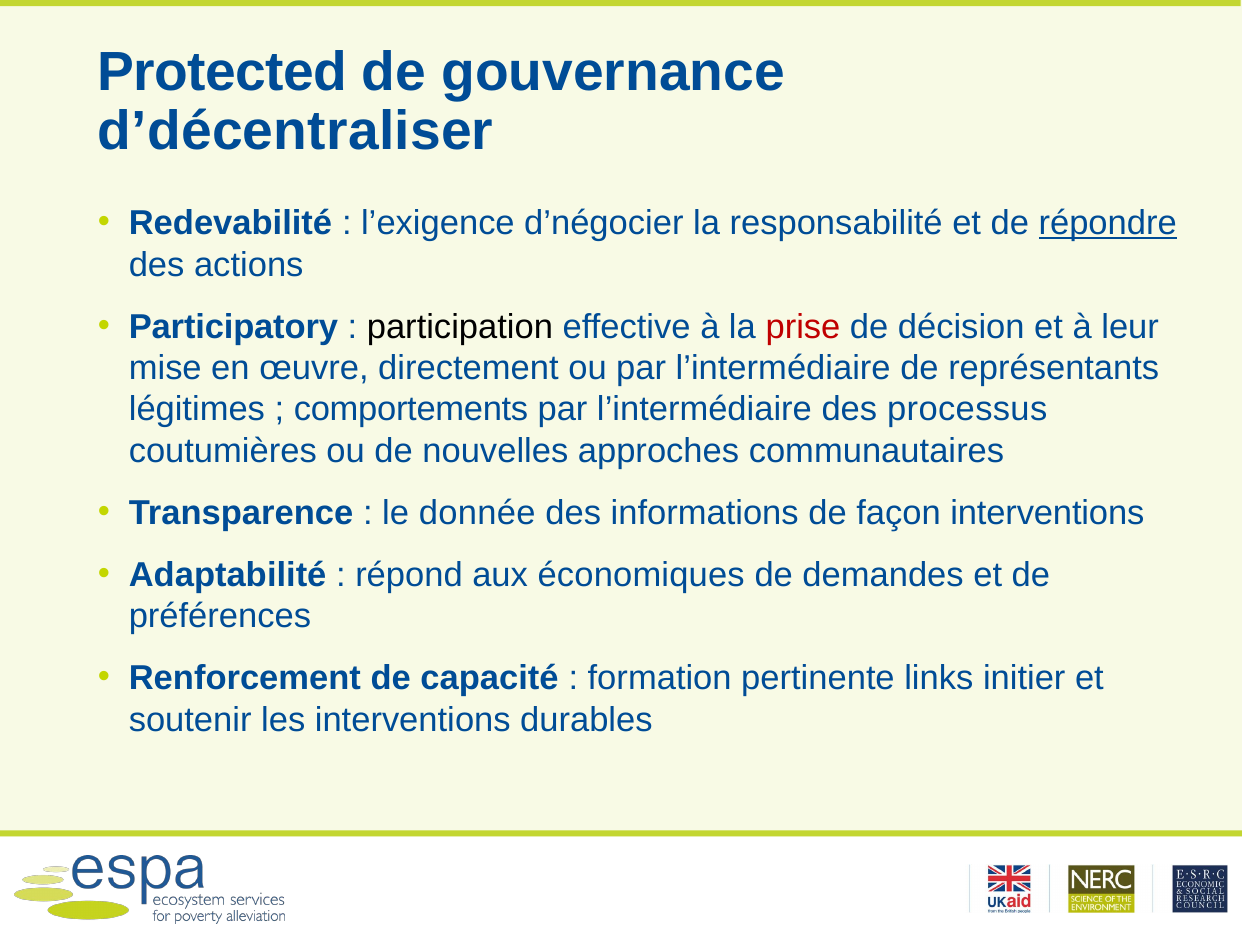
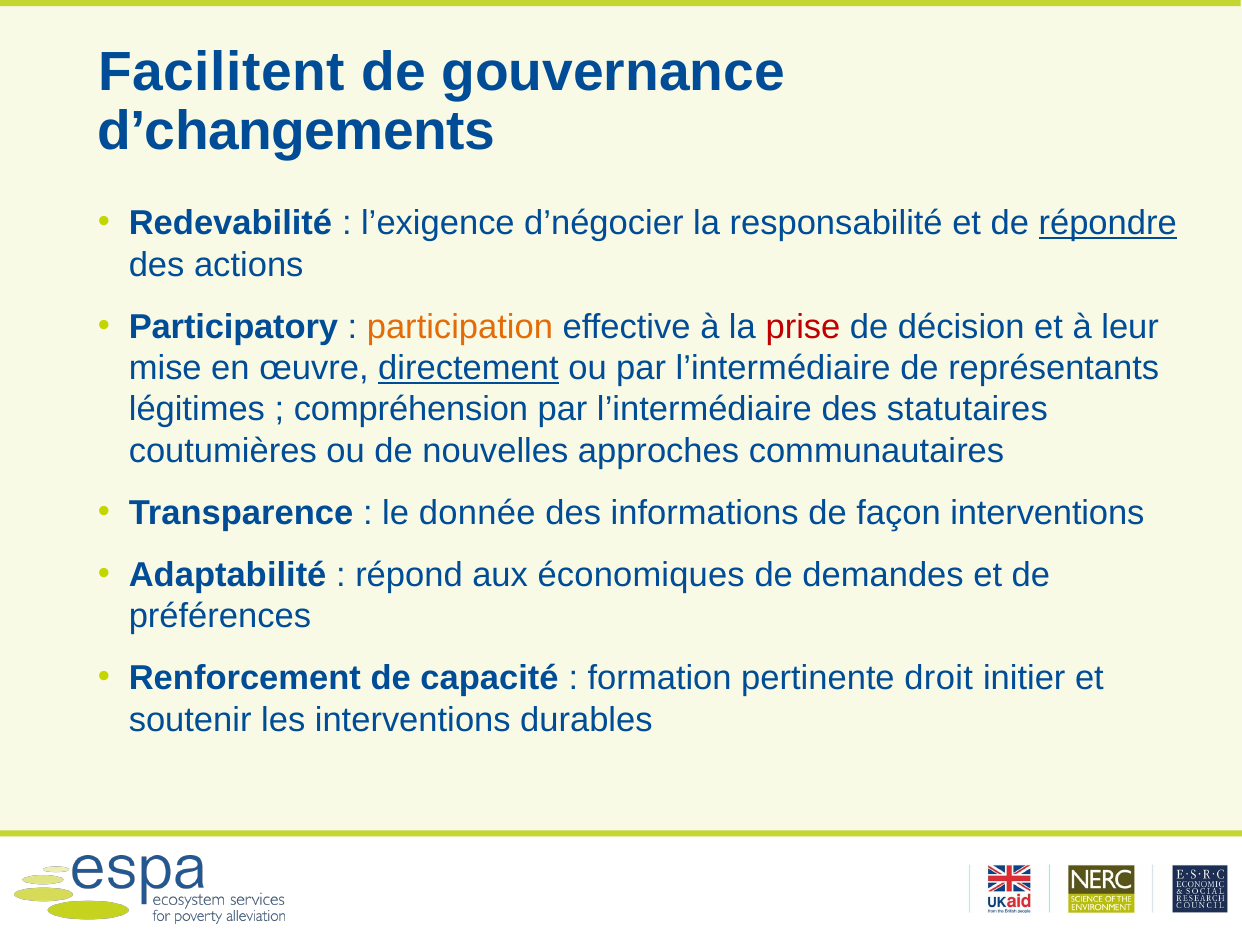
Protected: Protected -> Facilitent
d’décentraliser: d’décentraliser -> d’changements
participation colour: black -> orange
directement underline: none -> present
comportements: comportements -> compréhension
processus: processus -> statutaires
links: links -> droit
